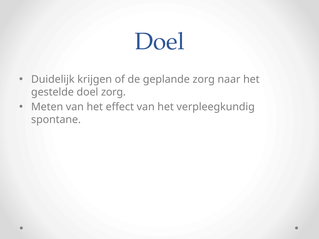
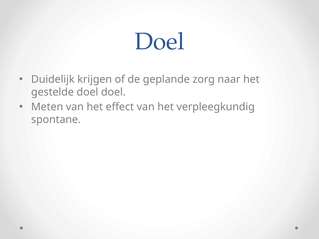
doel zorg: zorg -> doel
